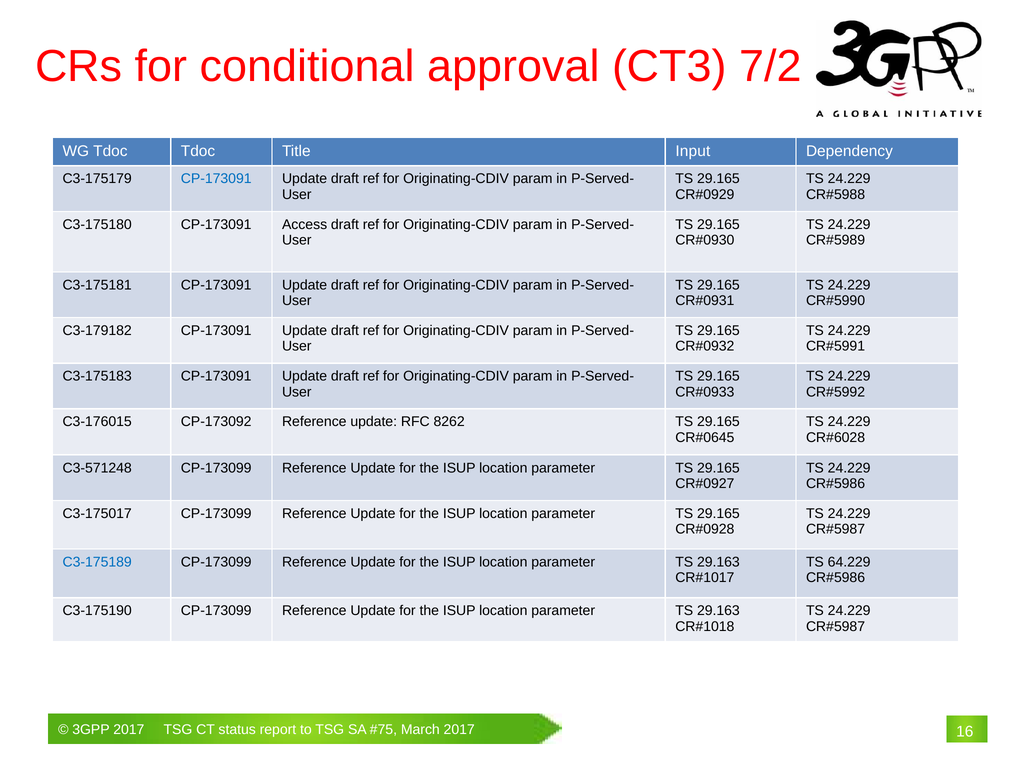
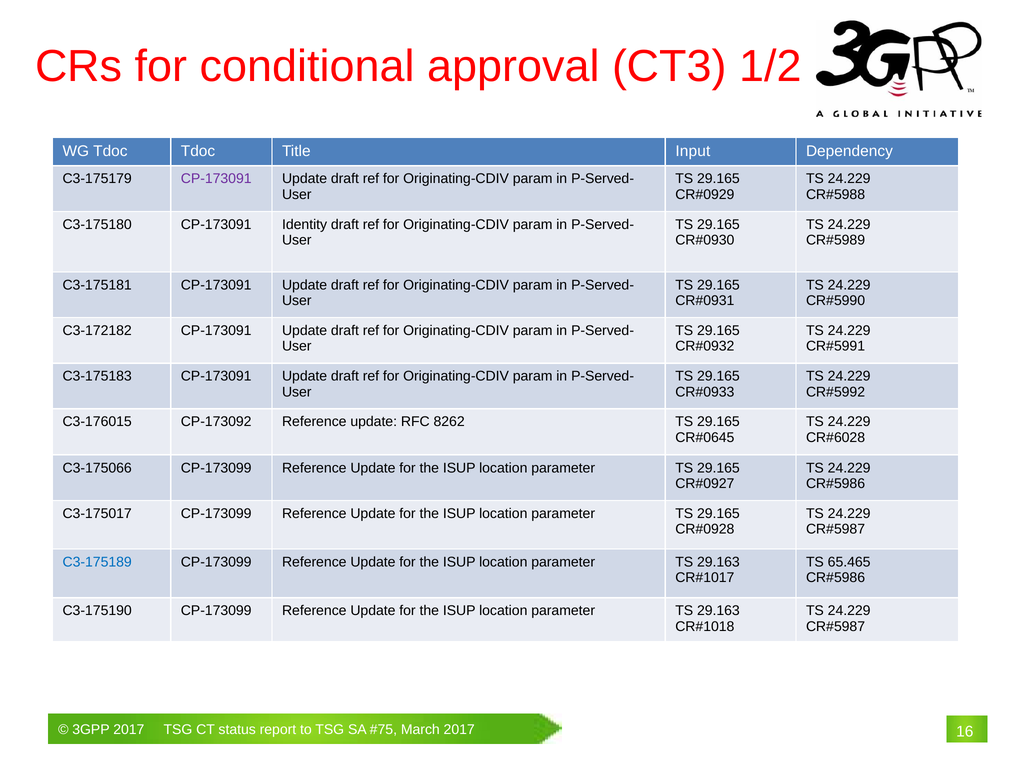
7/2: 7/2 -> 1/2
CP-173091 at (216, 179) colour: blue -> purple
Access: Access -> Identity
C3-179182: C3-179182 -> C3-172182
C3-571248: C3-571248 -> C3-175066
64.229: 64.229 -> 65.465
